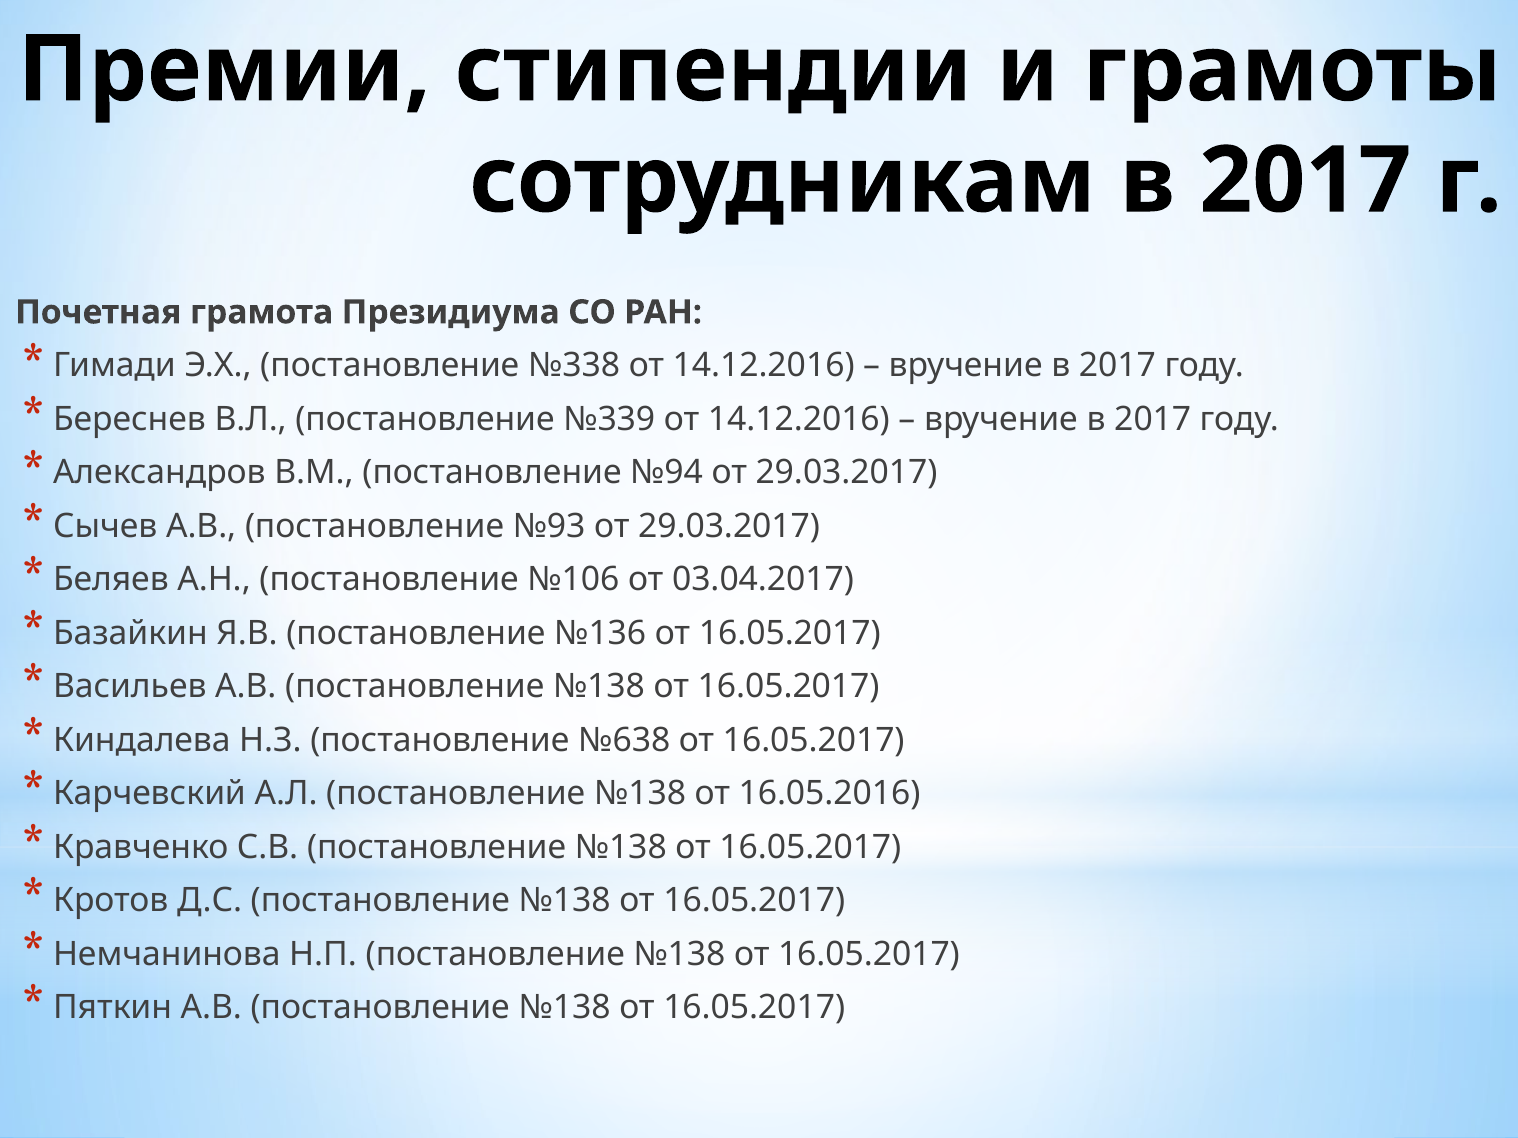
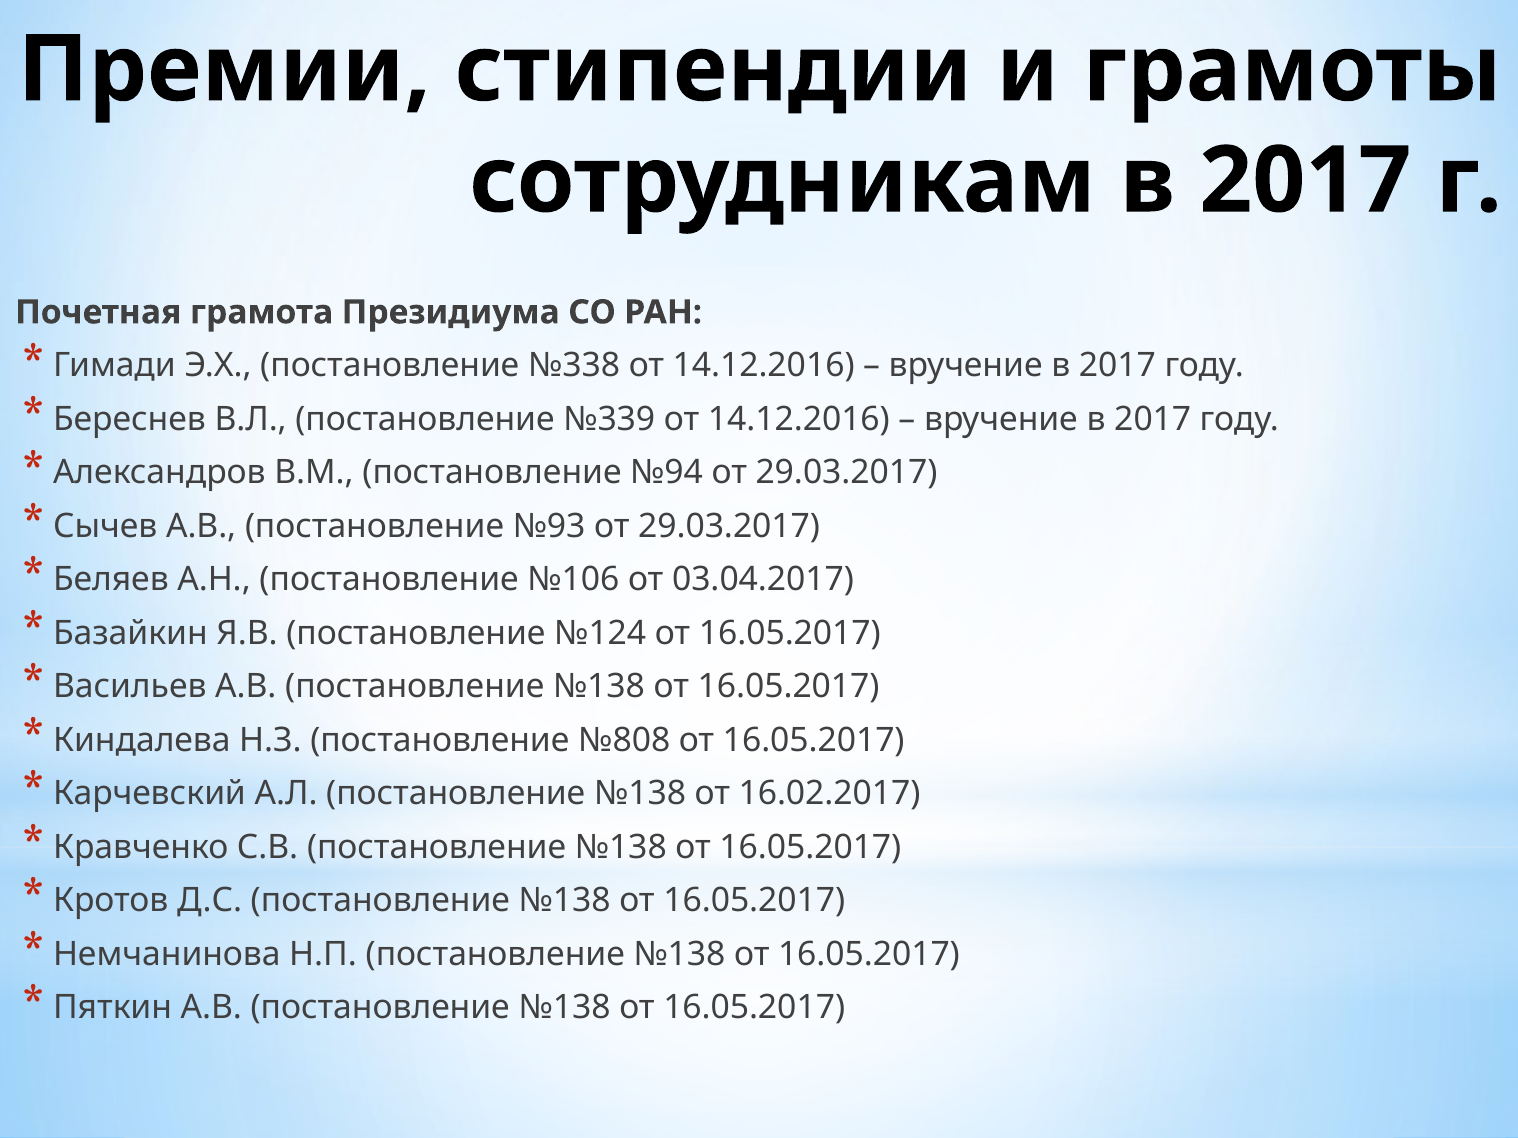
№136: №136 -> №124
№638: №638 -> №808
16.05.2016: 16.05.2016 -> 16.02.2017
